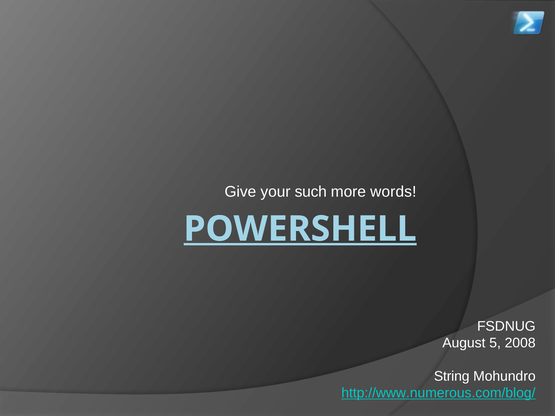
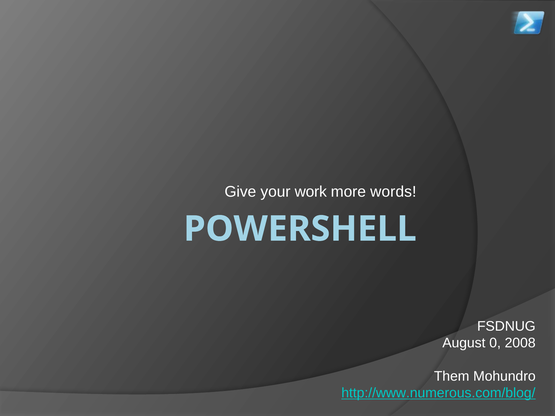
such: such -> work
POWERSHELL underline: present -> none
5: 5 -> 0
String: String -> Them
